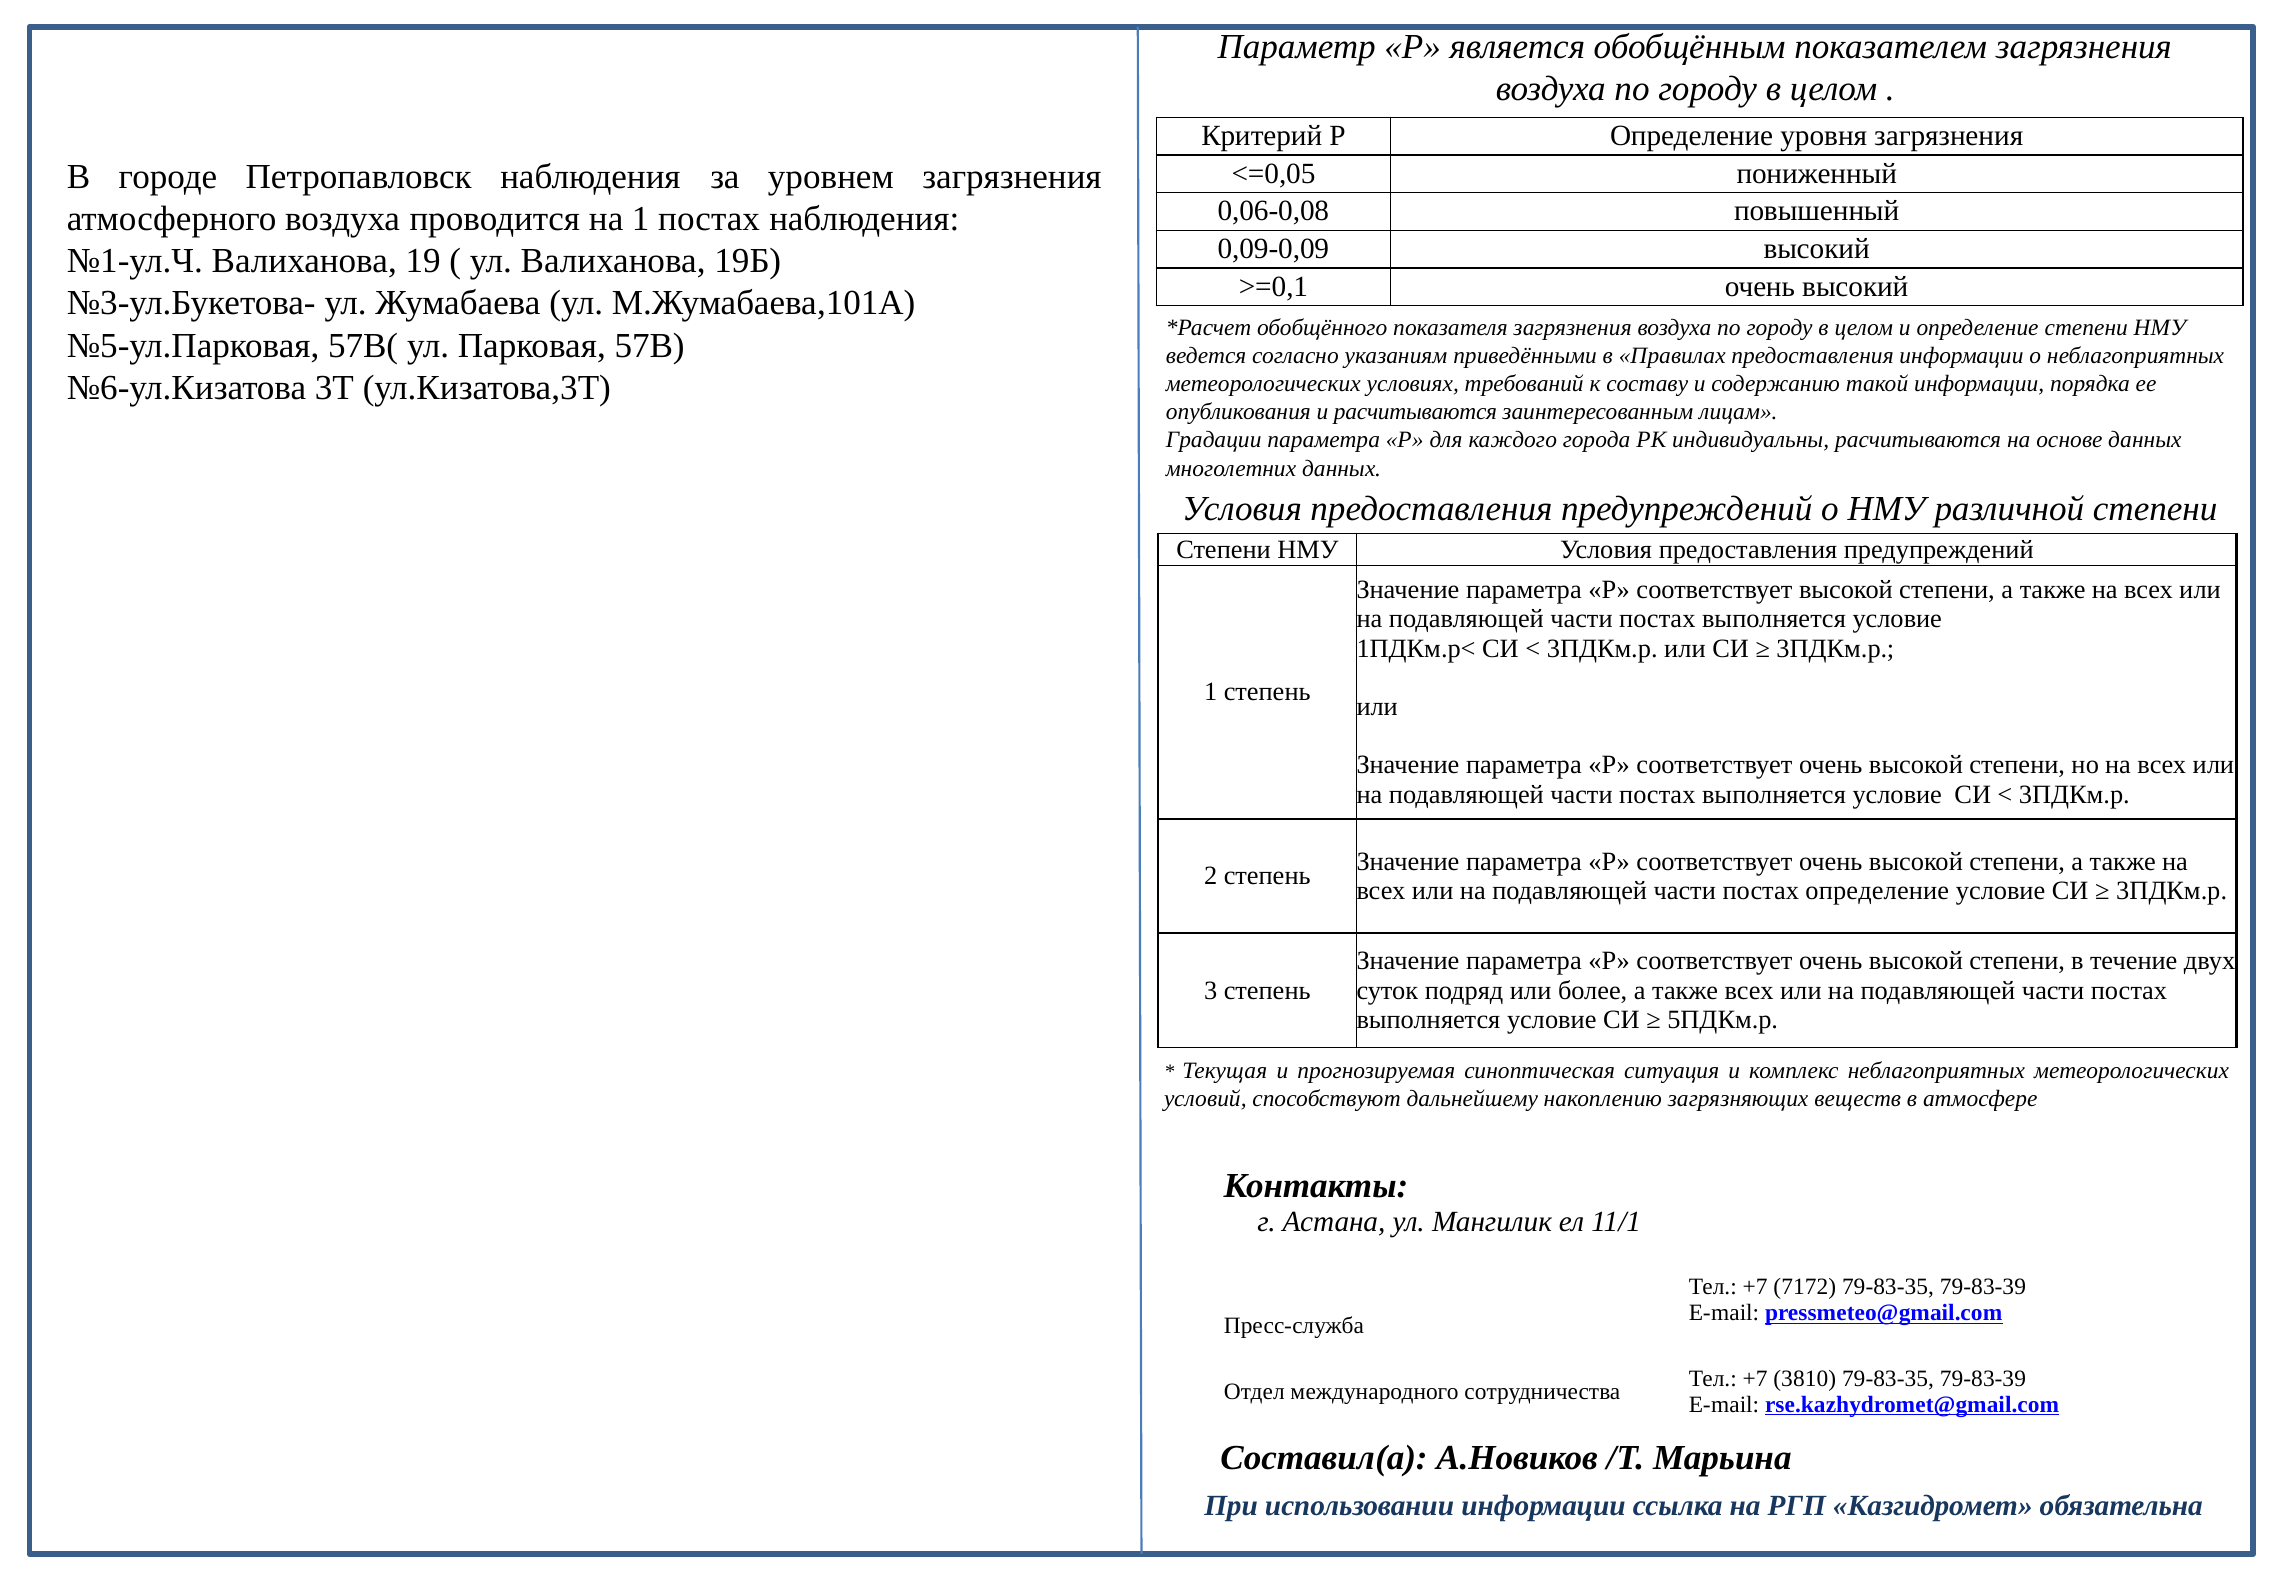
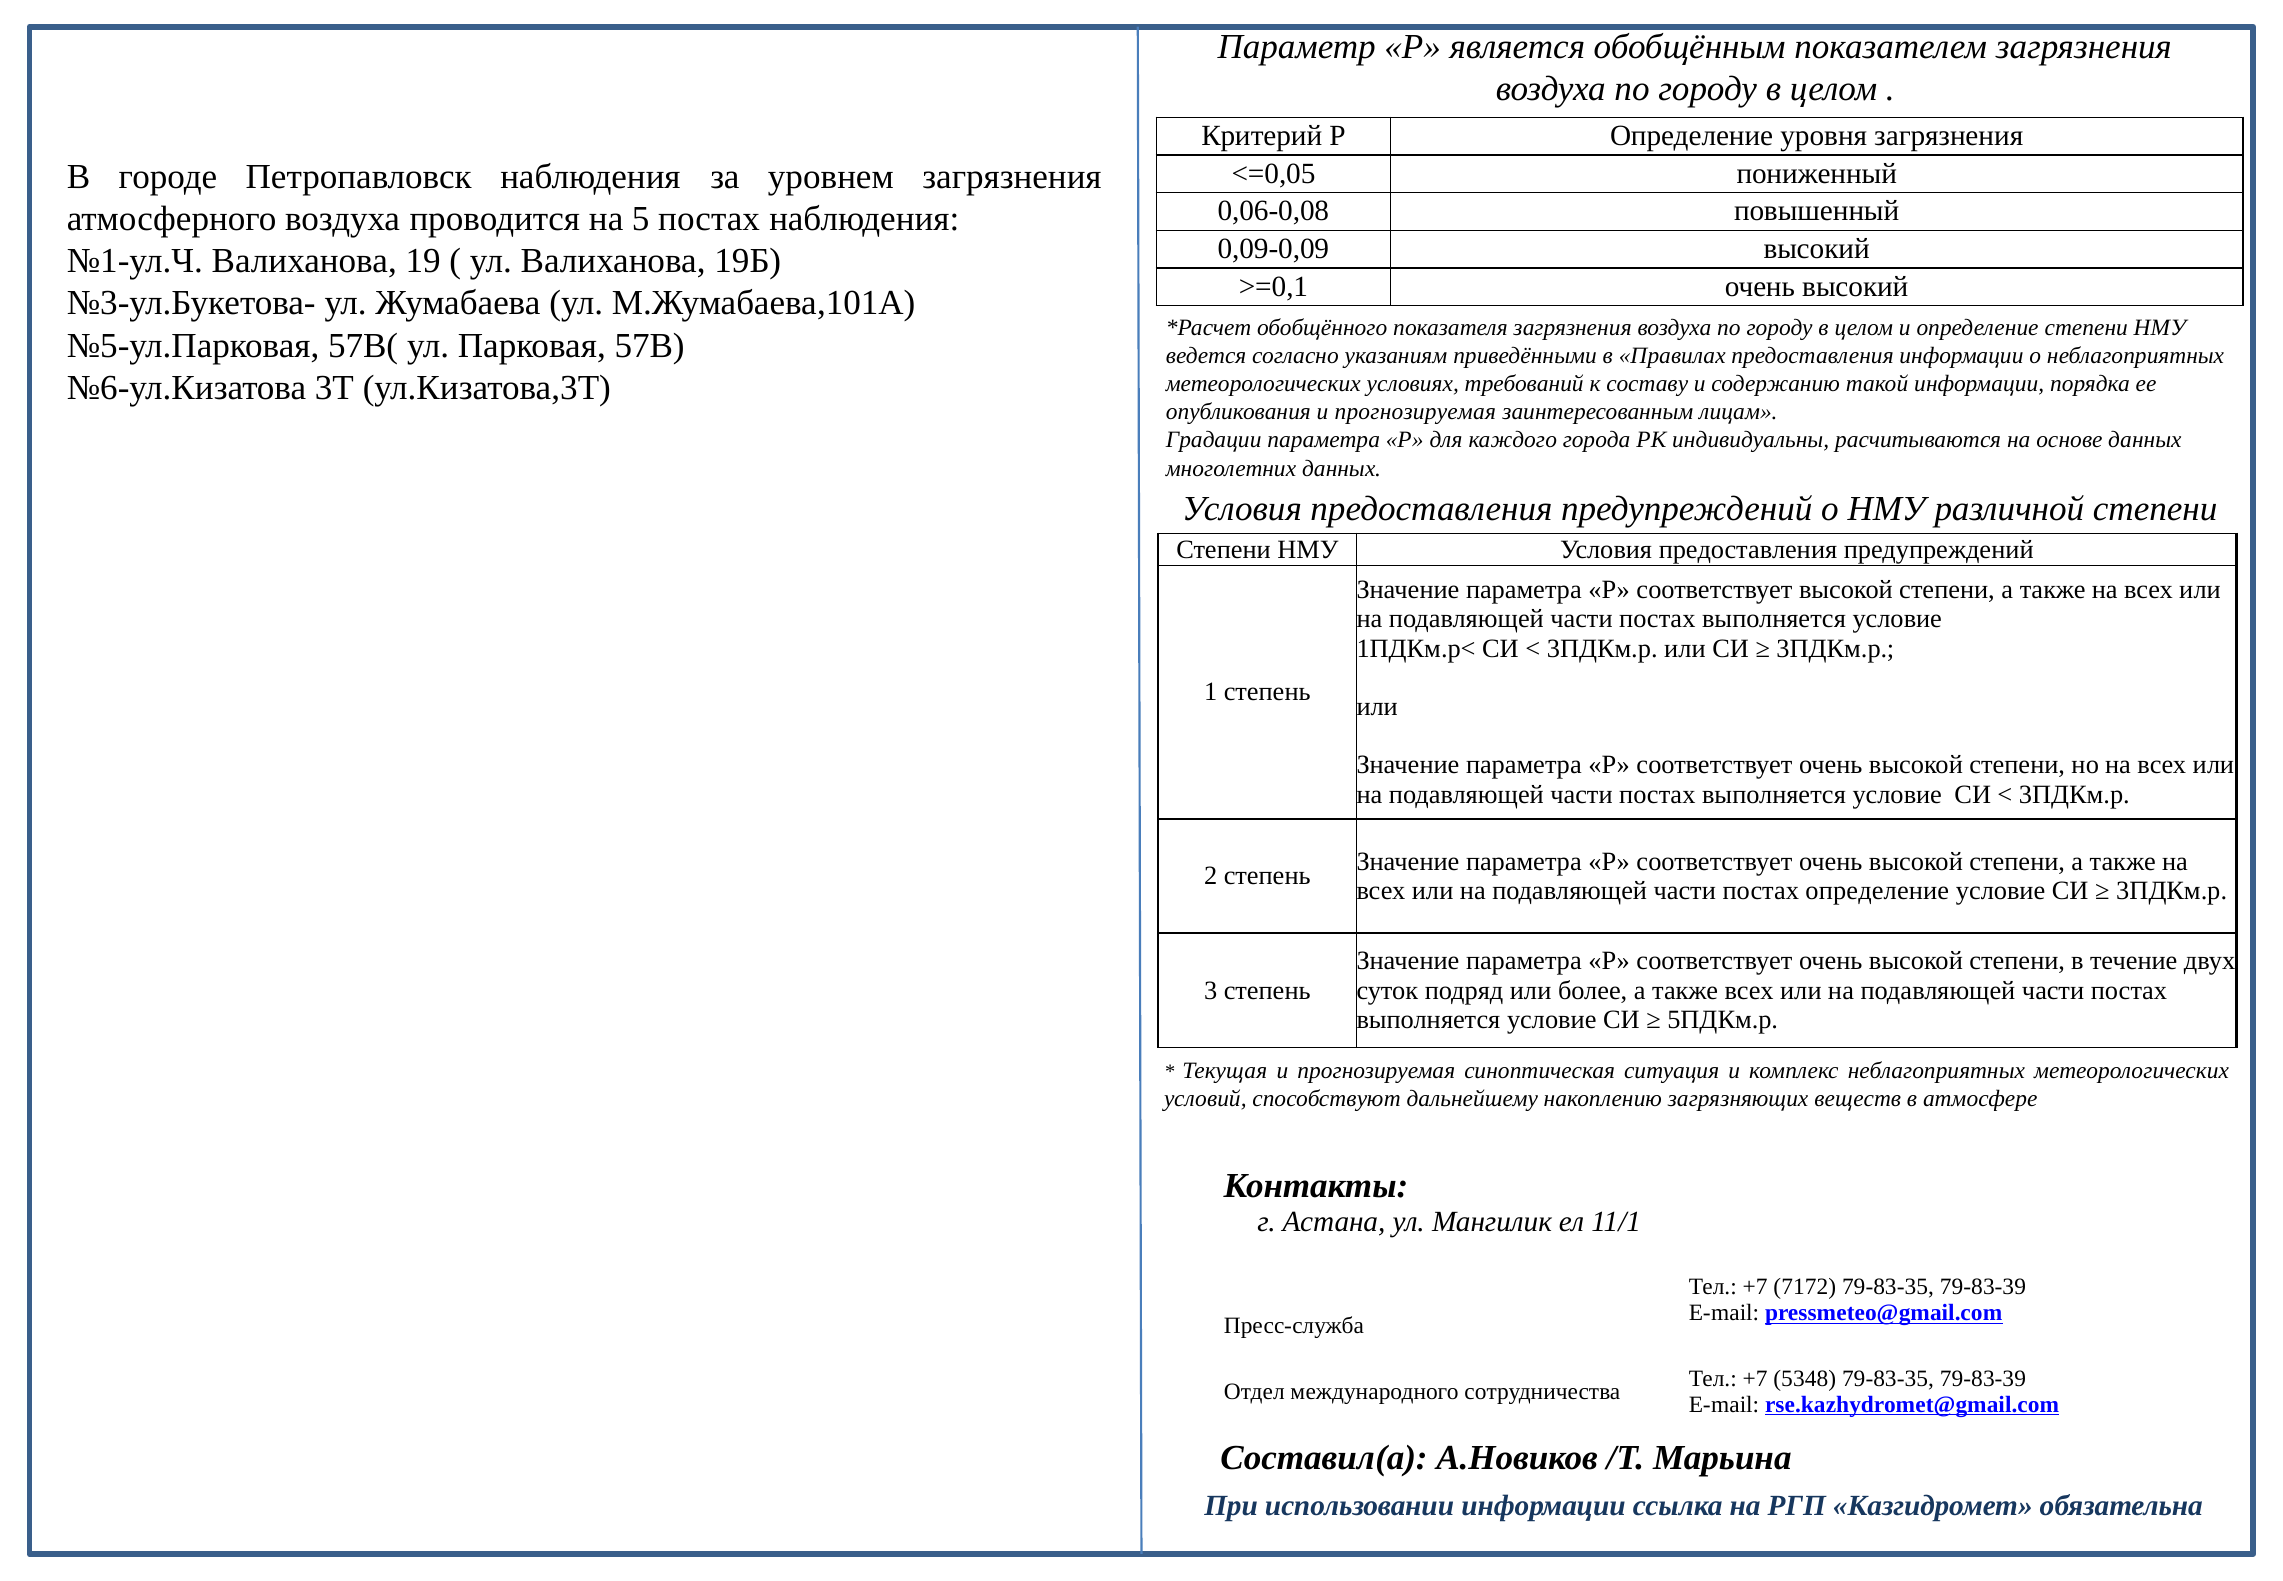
на 1: 1 -> 5
опубликования и расчитываются: расчитываются -> прогнозируемая
3810: 3810 -> 5348
